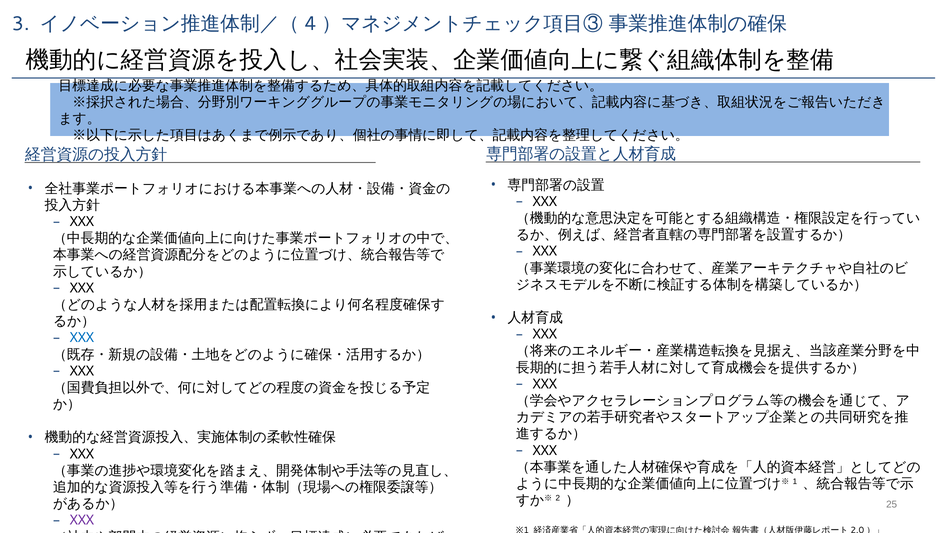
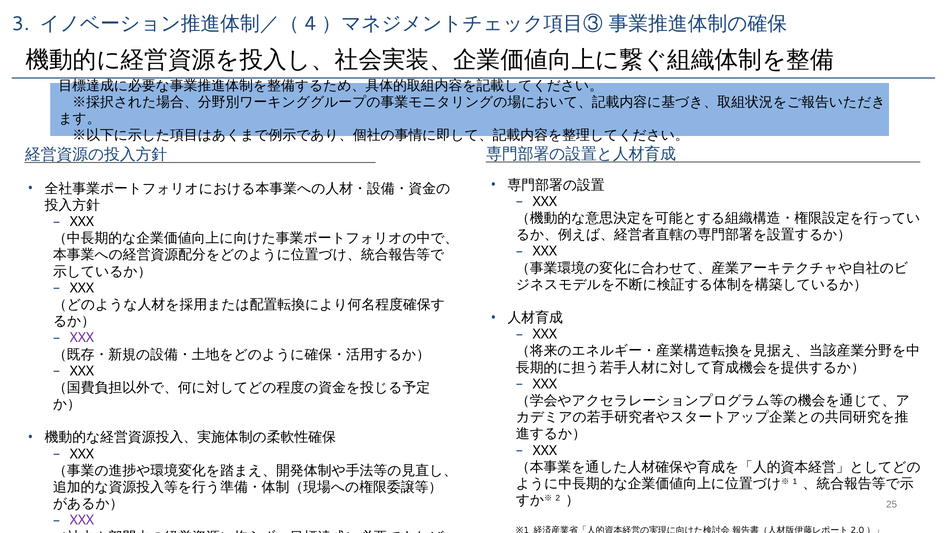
XXX at (82, 338) colour: blue -> purple
